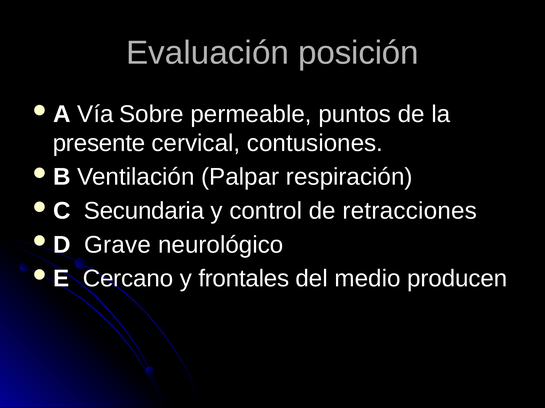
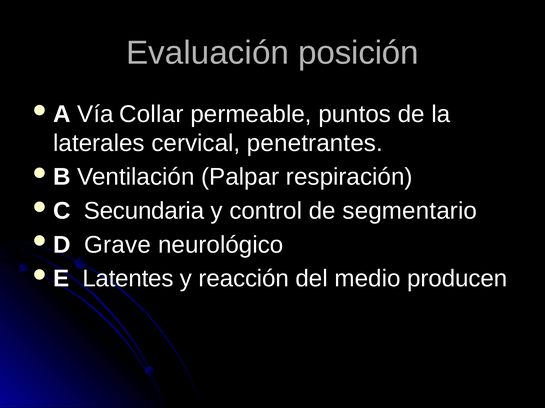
Sobre: Sobre -> Collar
presente: presente -> laterales
contusiones: contusiones -> penetrantes
retracciones: retracciones -> segmentario
Cercano: Cercano -> Latentes
frontales: frontales -> reacción
